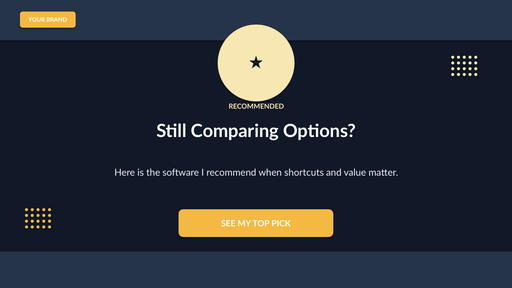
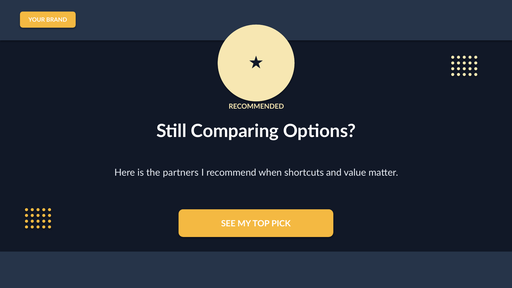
software: software -> partners
